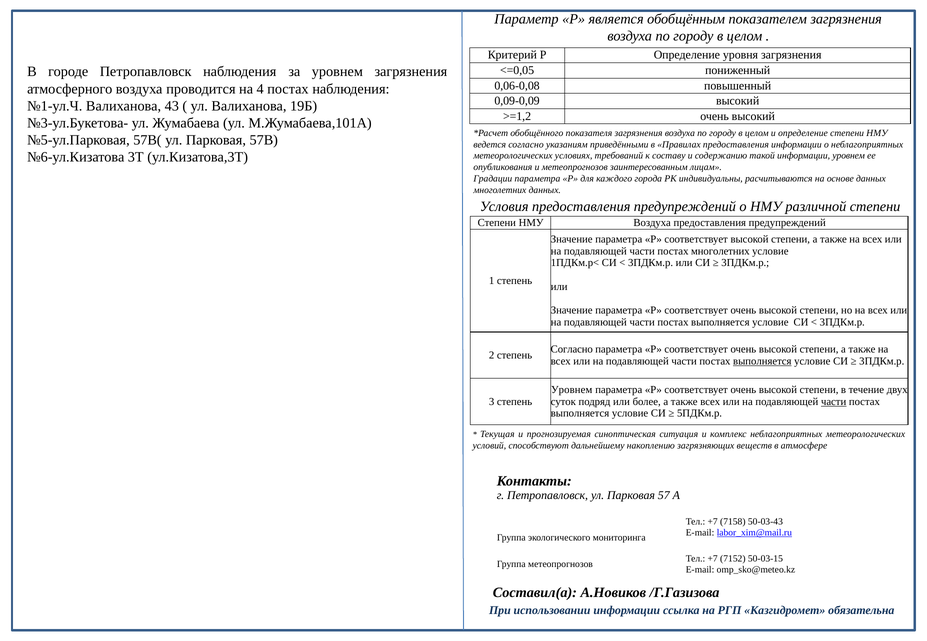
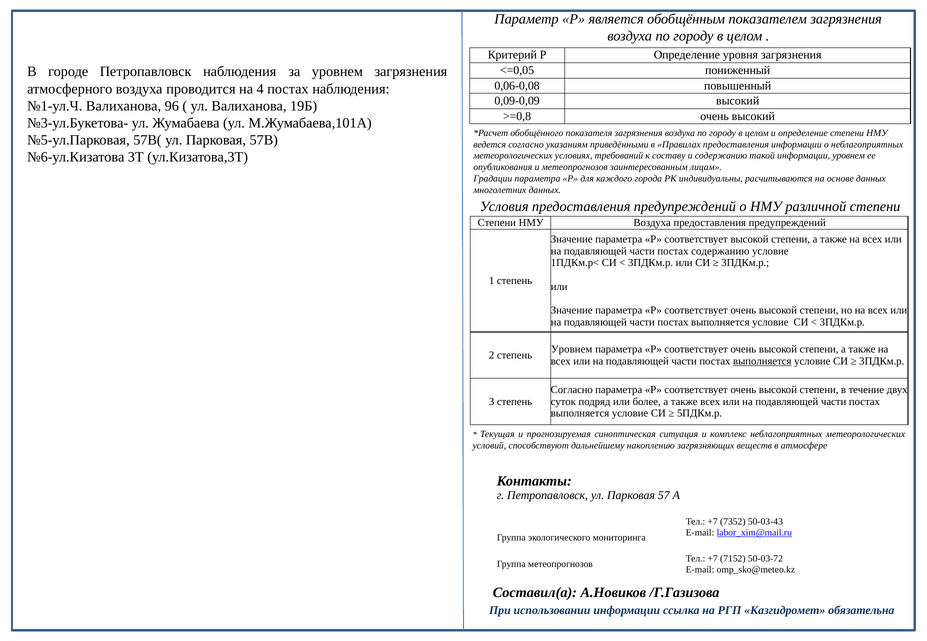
43: 43 -> 96
>=1,2: >=1,2 -> >=0,8
постах многолетних: многолетних -> содержанию
Согласно at (572, 350): Согласно -> Уровнем
Уровнем at (572, 390): Уровнем -> Согласно
части at (834, 402) underline: present -> none
7158: 7158 -> 7352
50-03-15: 50-03-15 -> 50-03-72
